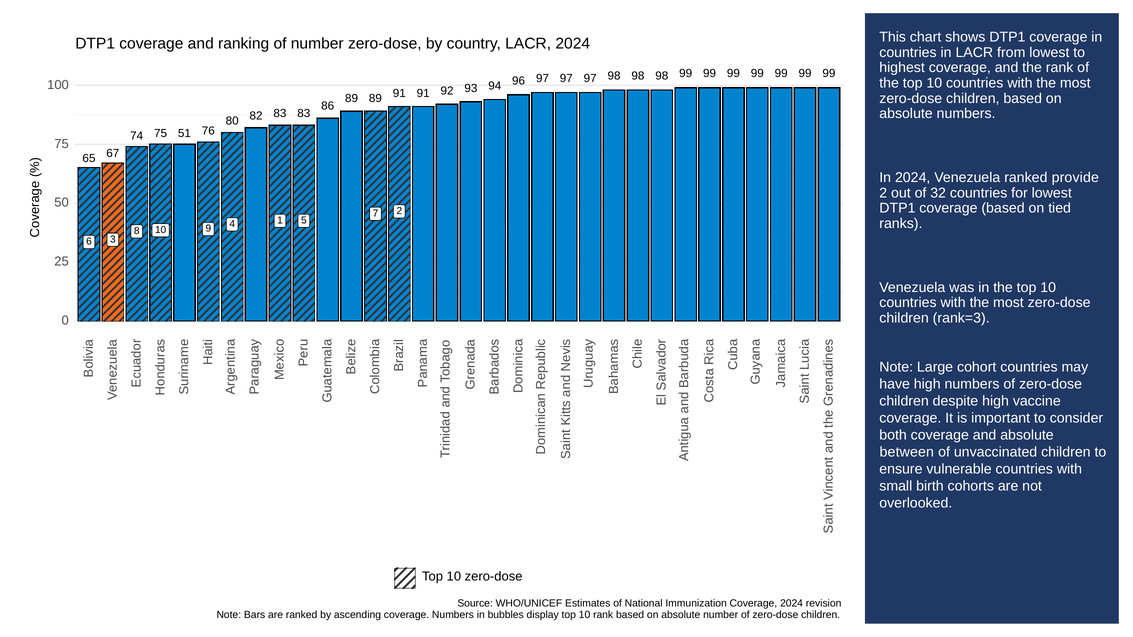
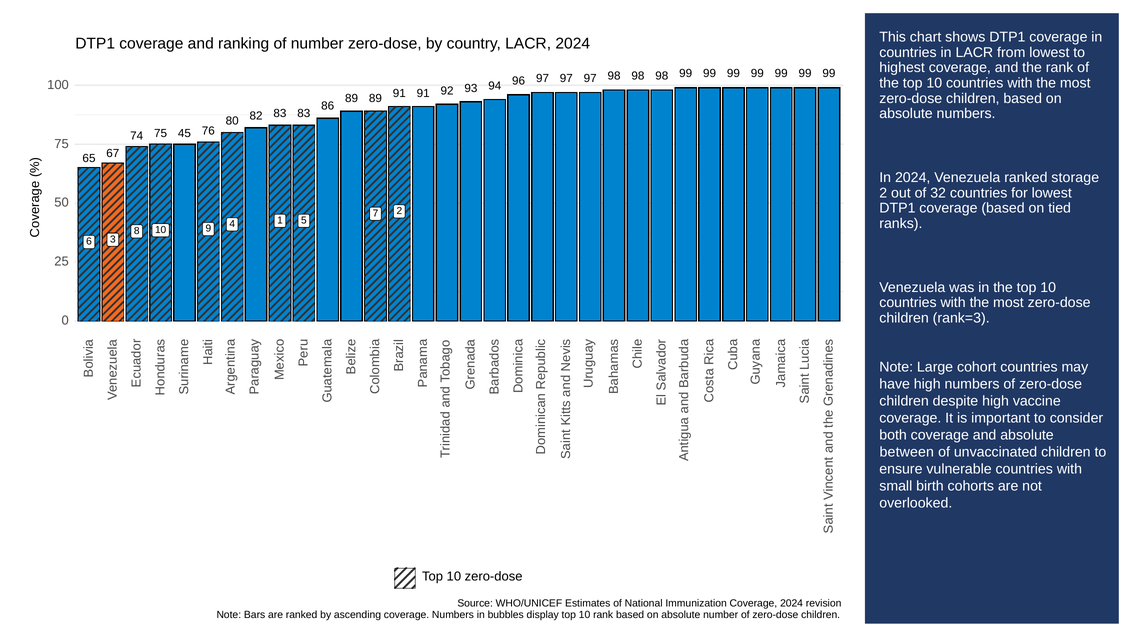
51: 51 -> 45
provide: provide -> storage
